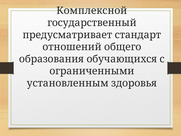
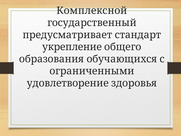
отношений: отношений -> укрепление
установленным: установленным -> удовлетворение
